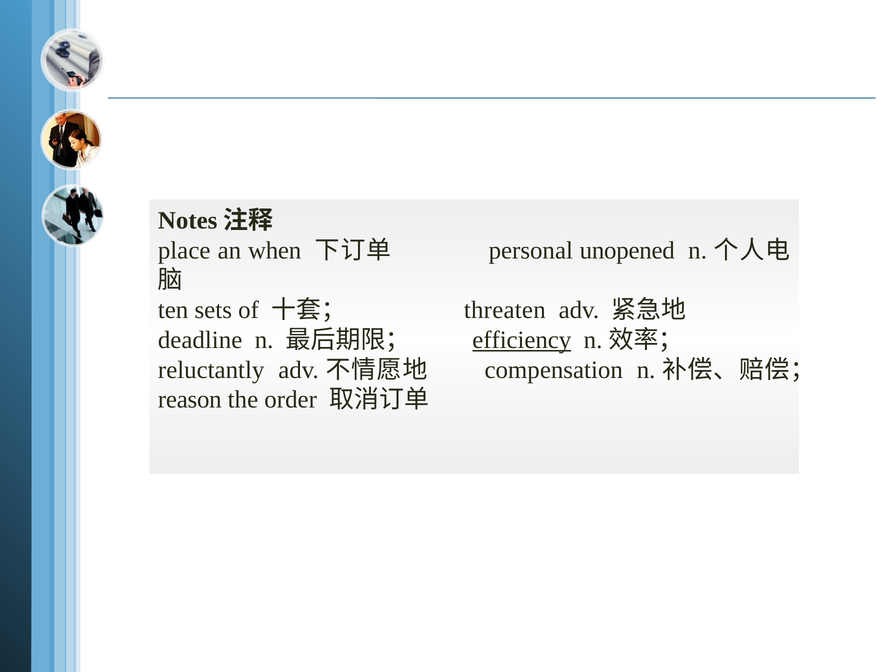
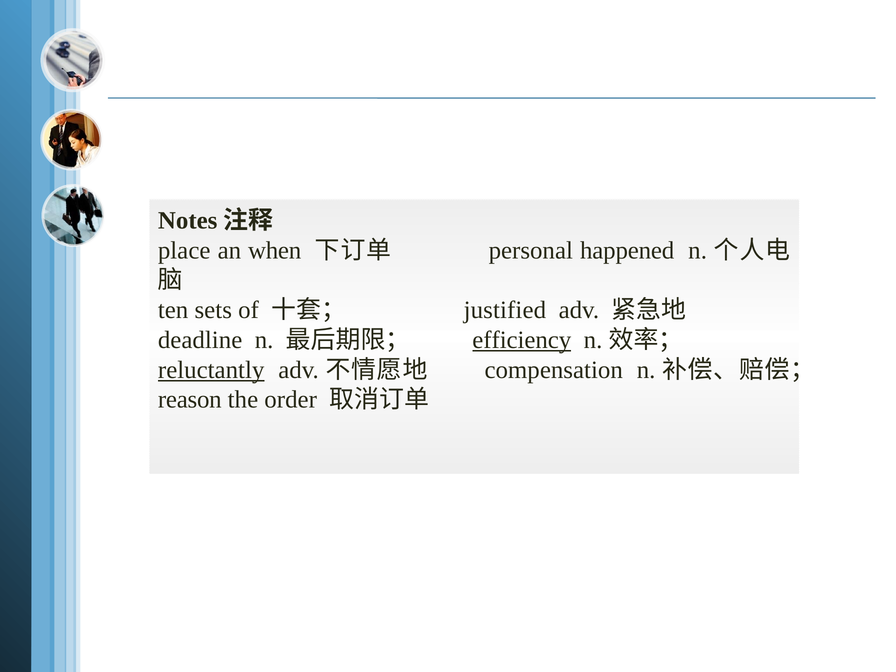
unopened: unopened -> happened
threaten: threaten -> justified
reluctantly underline: none -> present
